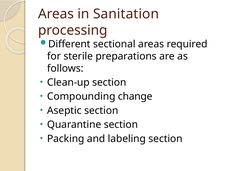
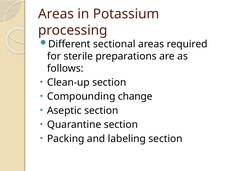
Sanitation: Sanitation -> Potassium
